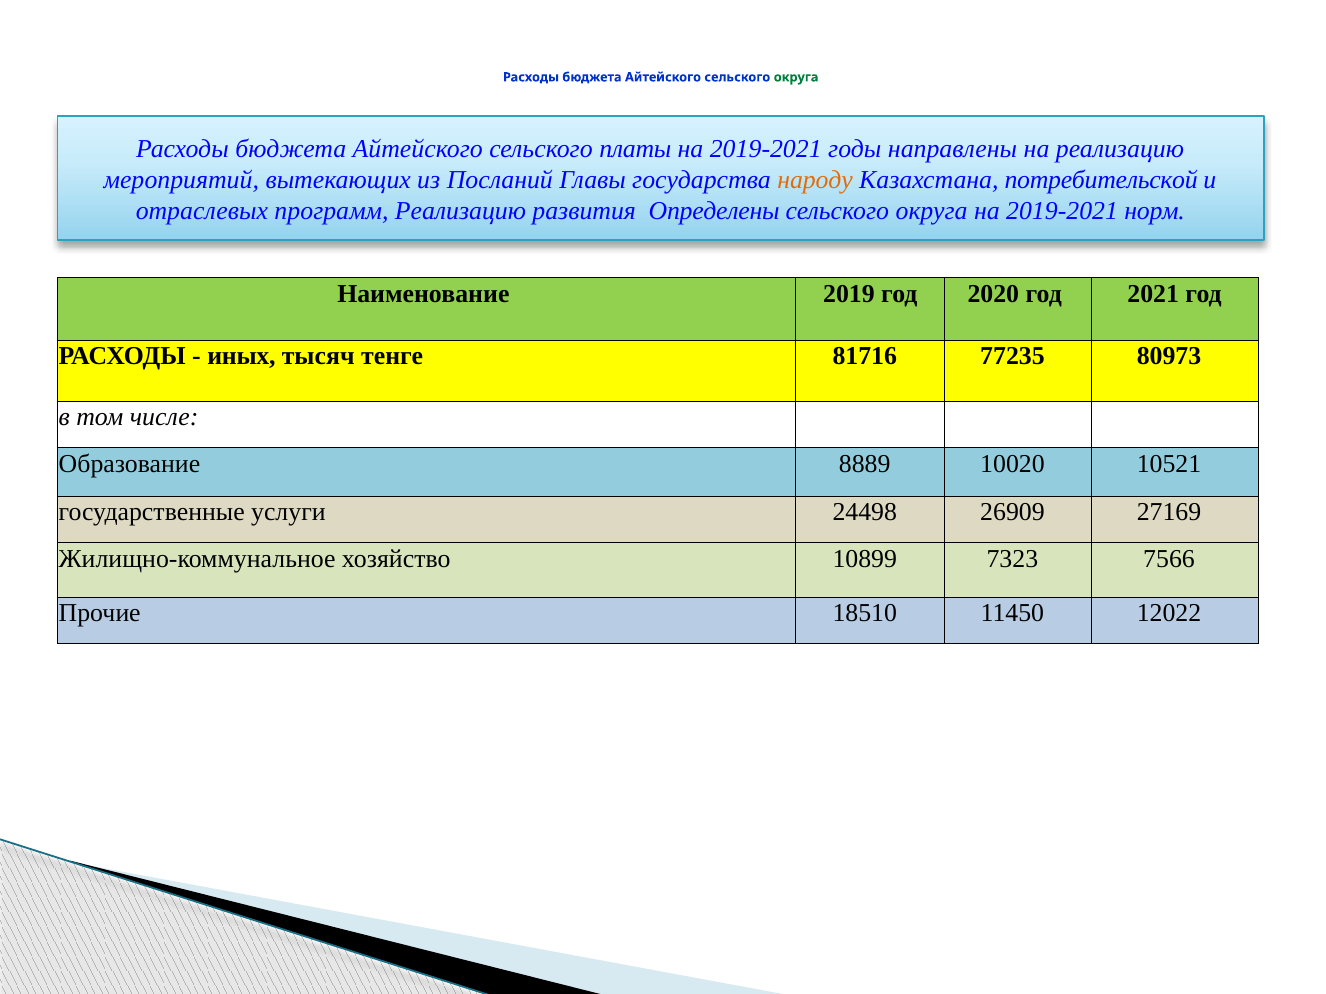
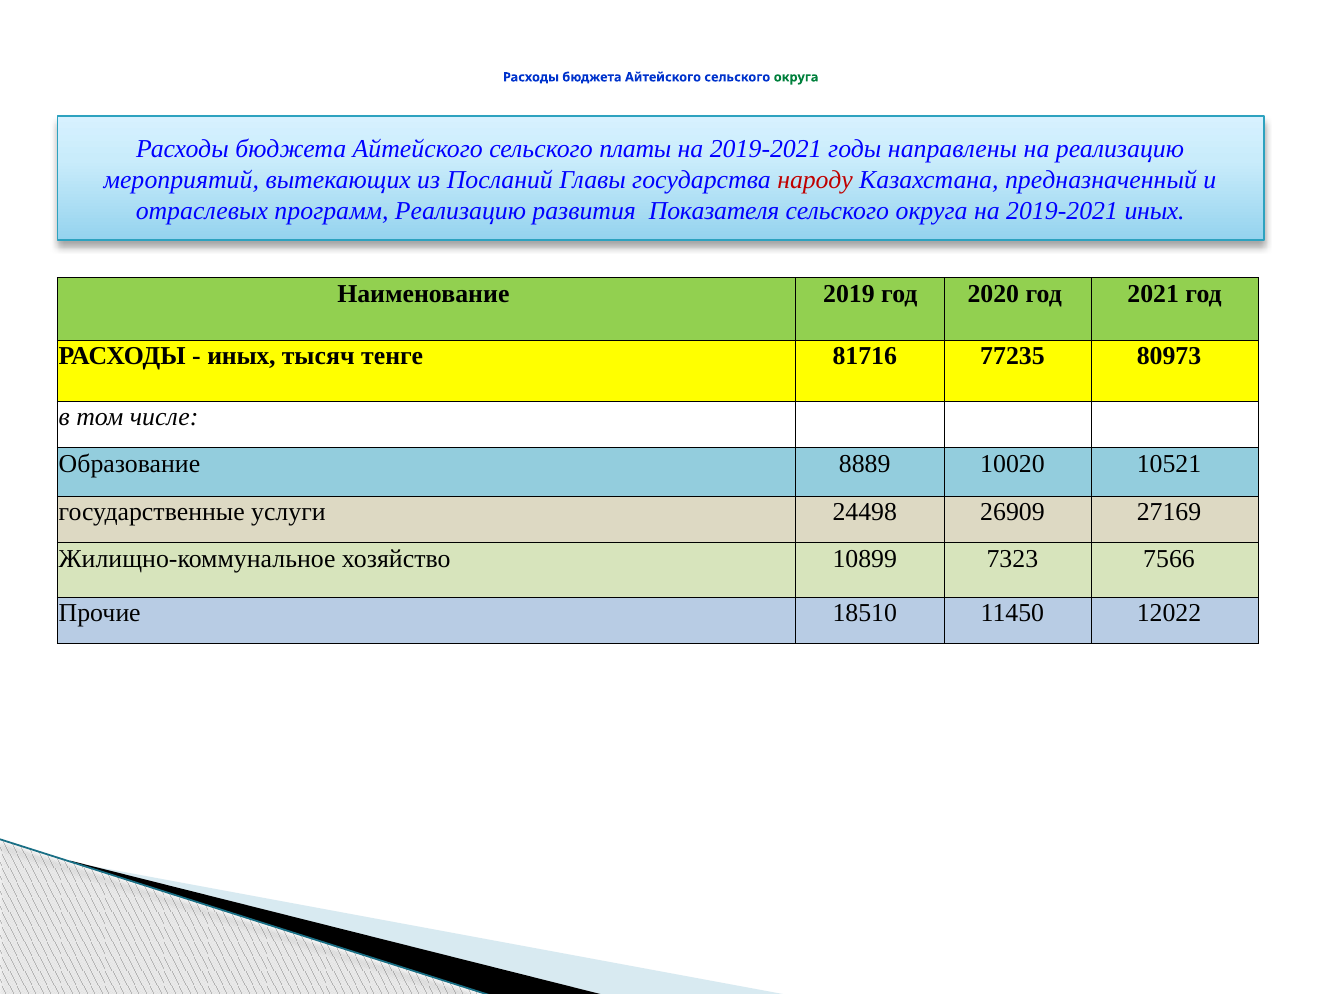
народу colour: orange -> red
потребительской: потребительской -> предназначенный
Определены: Определены -> Показателя
2019-2021 норм: норм -> иных
